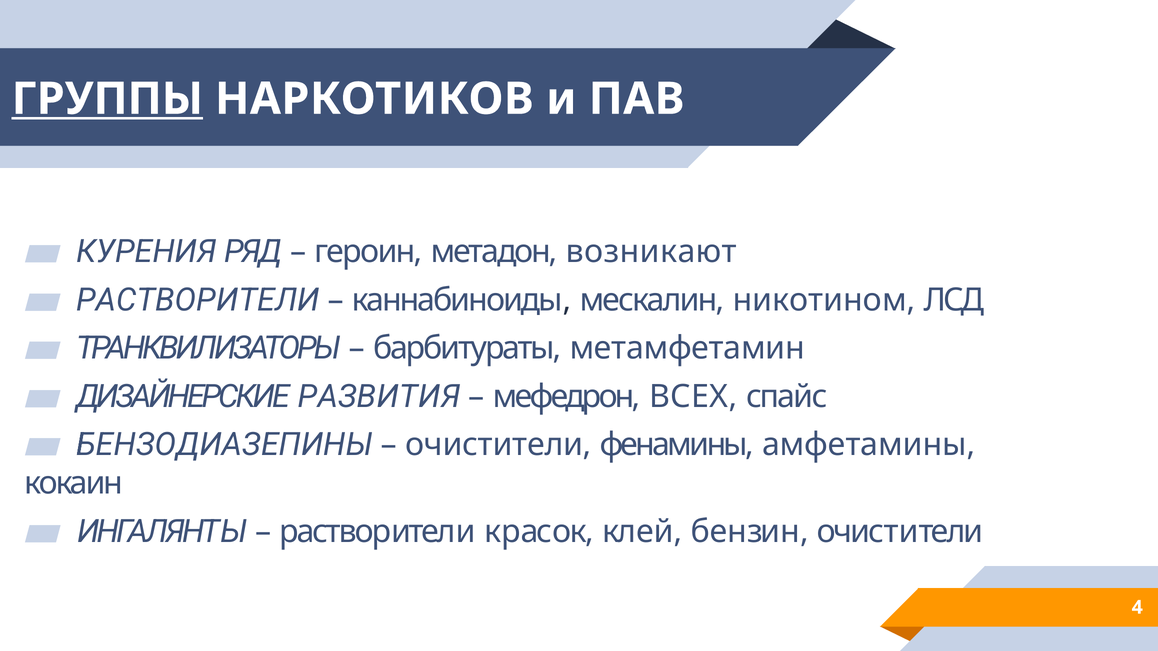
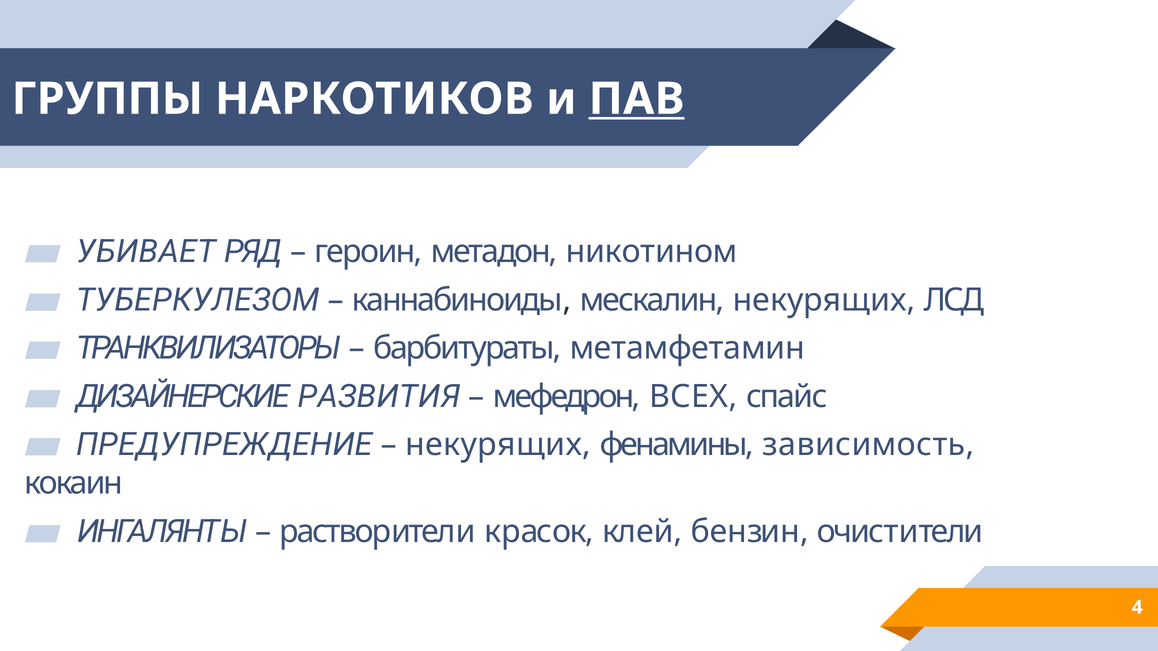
ГРУППЫ underline: present -> none
ПАВ underline: none -> present
КУРЕНИЯ: КУРЕНИЯ -> УБИВАЕТ
возникают: возникают -> никотином
РАСТВОРИТЕЛИ at (198, 300): РАСТВОРИТЕЛИ -> ТУБЕРКУЛЕЗОМ
мескалин никотином: никотином -> некурящих
БЕНЗОДИАЗЕПИНЫ: БЕНЗОДИАЗЕПИНЫ -> ПРЕДУПРЕЖДЕНИЕ
очистители at (498, 445): очистители -> некурящих
амфетамины: амфетамины -> зависимость
